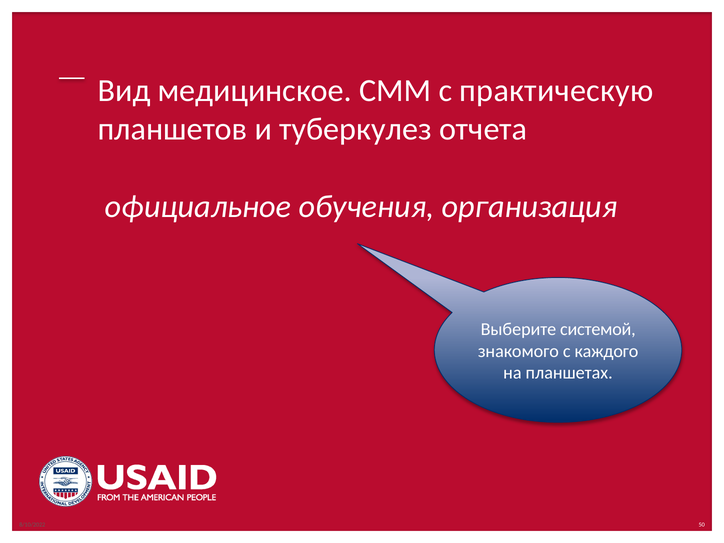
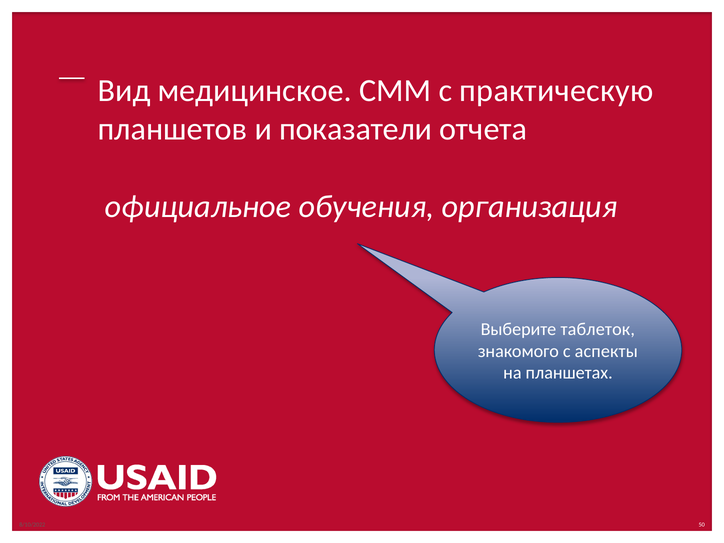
туберкулез: туберкулез -> показатели
системой: системой -> таблеток
каждого: каждого -> аспекты
